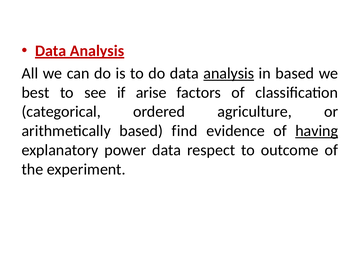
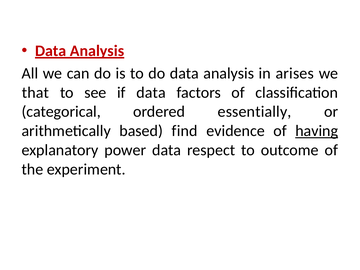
analysis at (229, 73) underline: present -> none
in based: based -> arises
best: best -> that
if arise: arise -> data
agriculture: agriculture -> essentially
